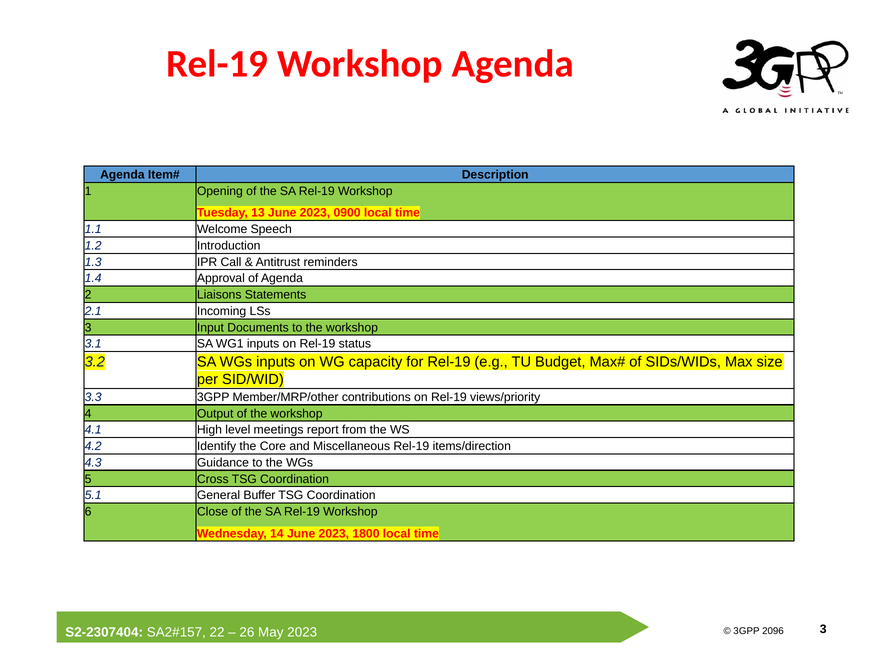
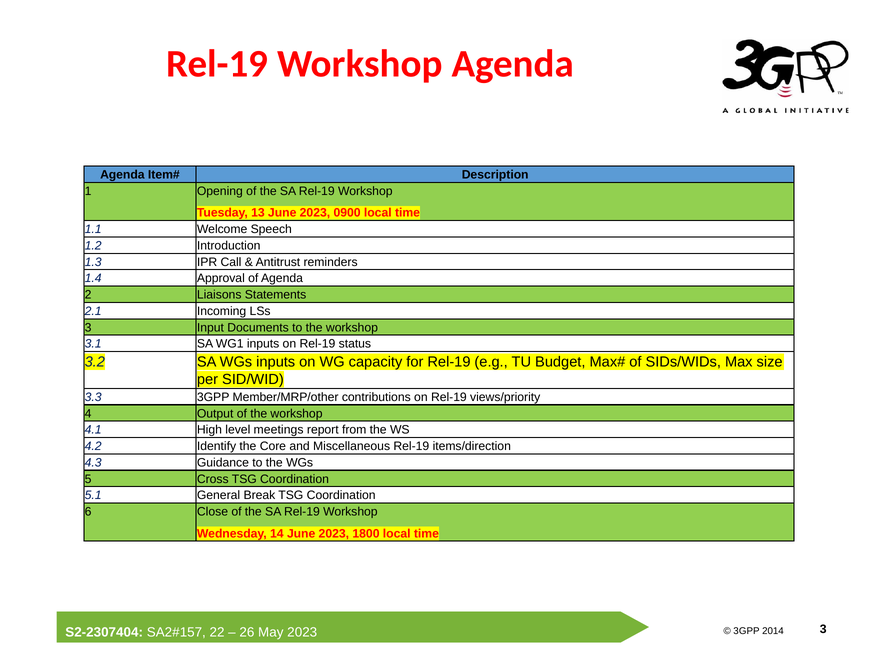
Buffer: Buffer -> Break
2096: 2096 -> 2014
